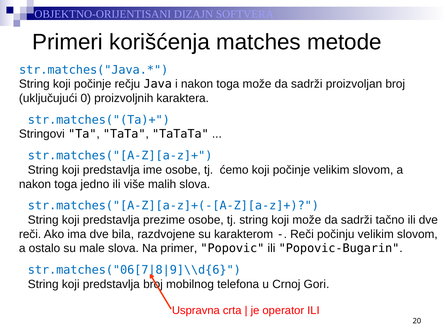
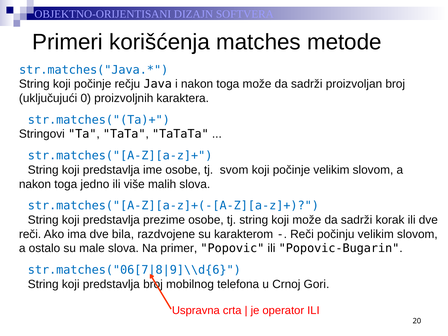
ćemo: ćemo -> svom
tačno: tačno -> korak
